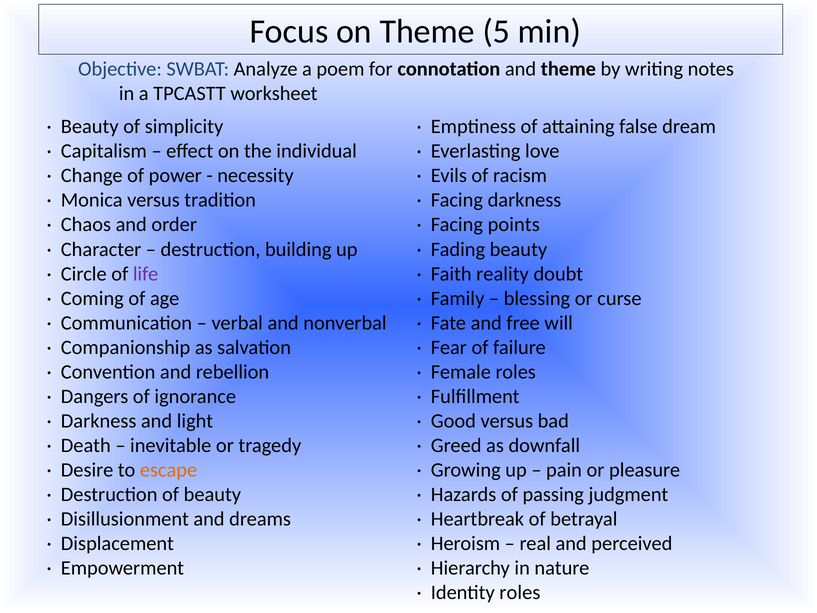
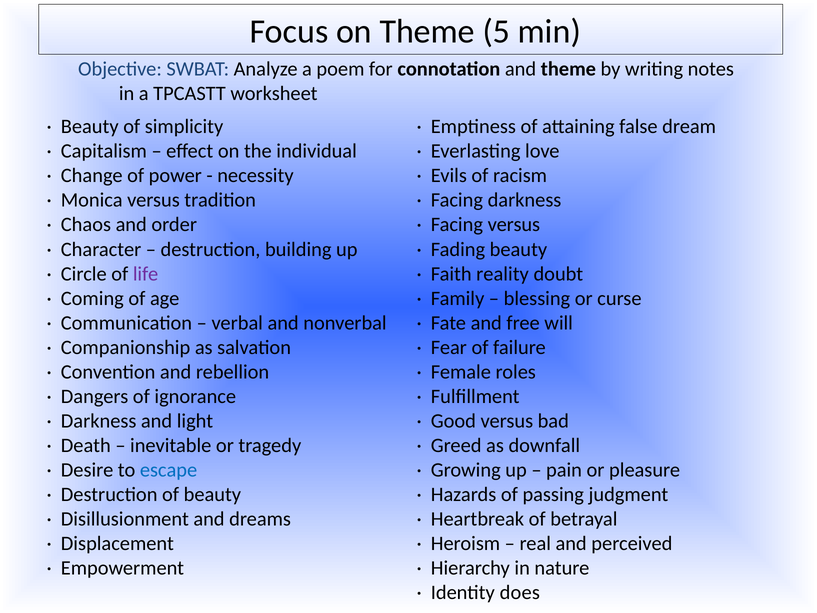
Facing points: points -> versus
escape colour: orange -> blue
Identity roles: roles -> does
